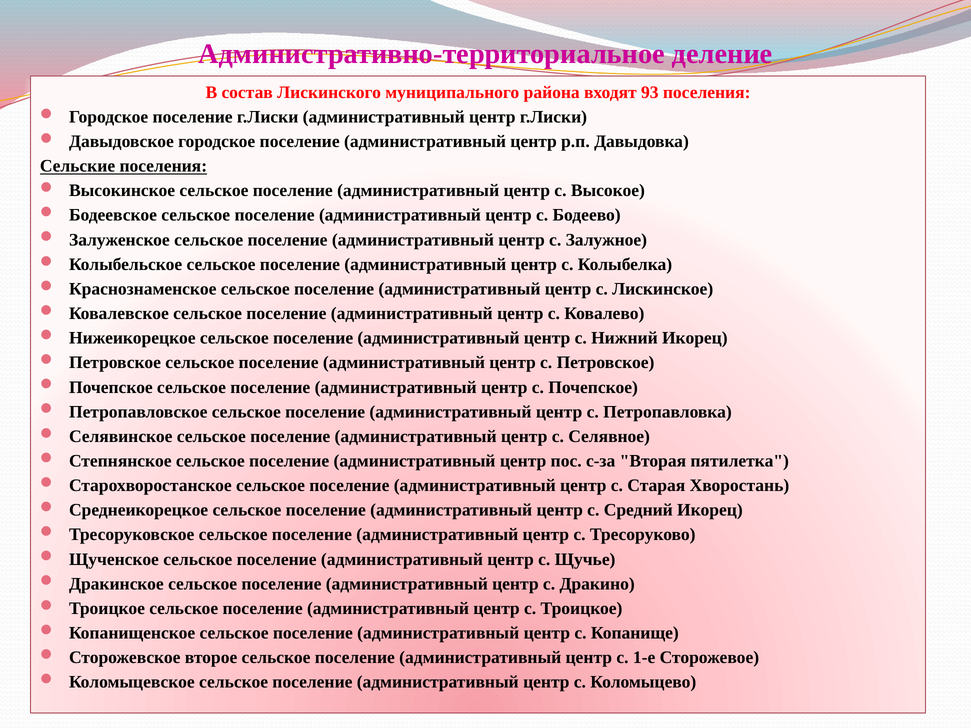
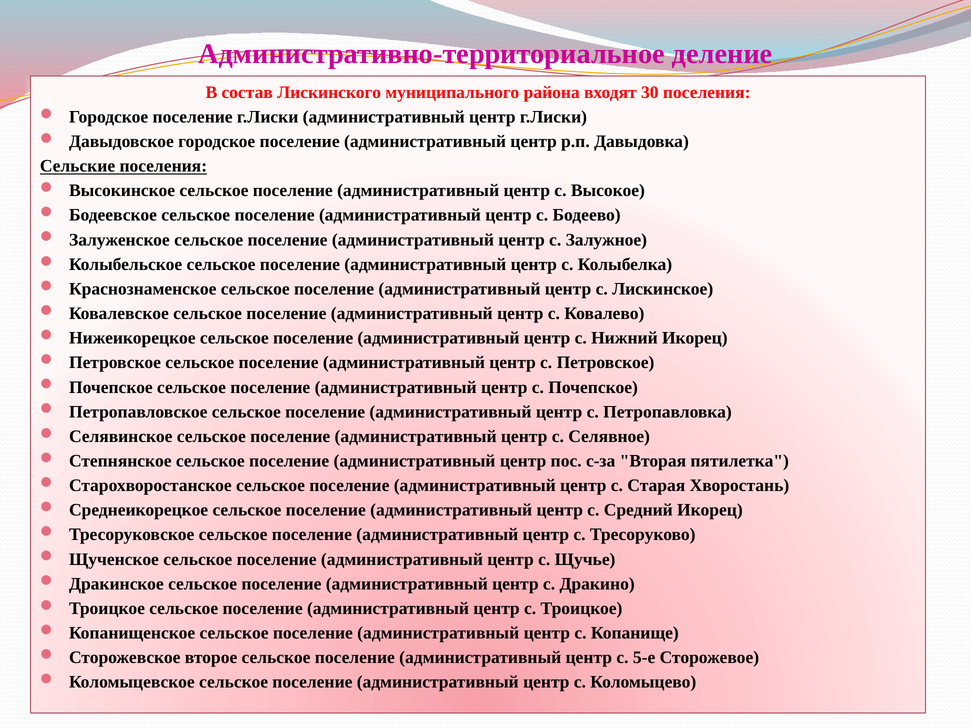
93: 93 -> 30
1-е: 1-е -> 5-е
